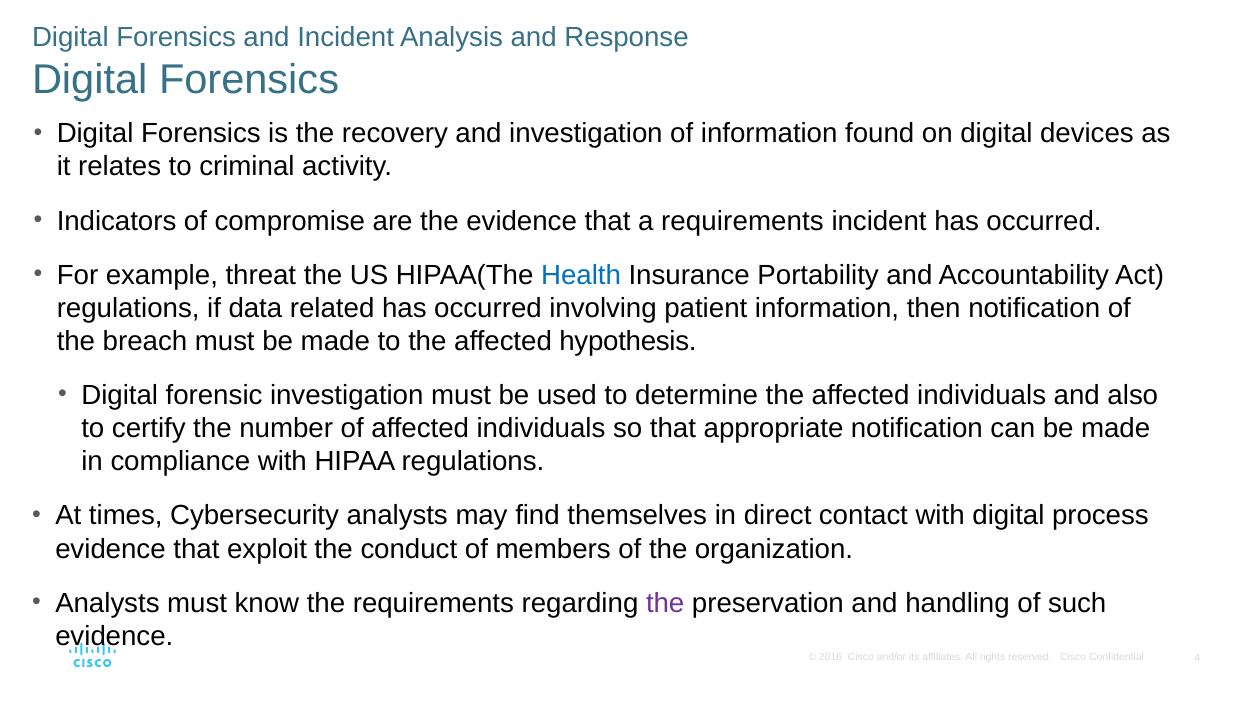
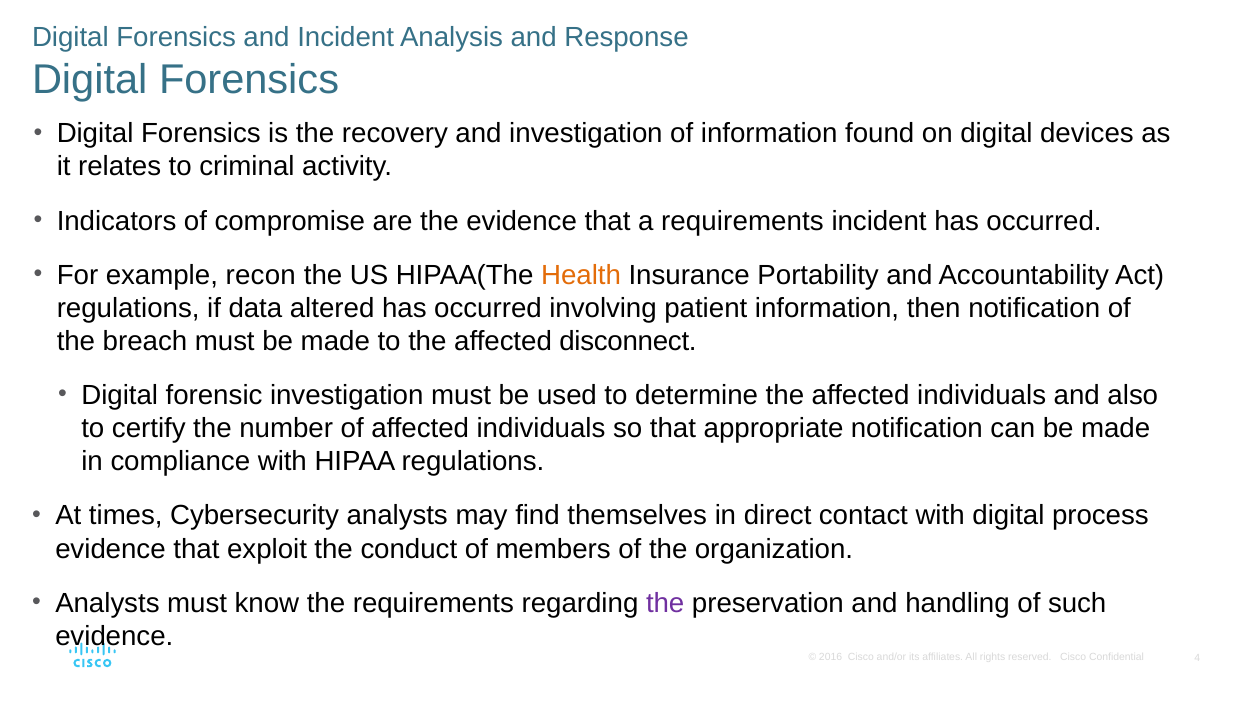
threat: threat -> recon
Health colour: blue -> orange
related: related -> altered
hypothesis: hypothesis -> disconnect
